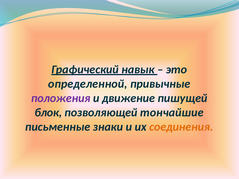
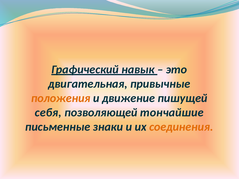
определенной: определенной -> двигательная
положения colour: purple -> orange
блок: блок -> себя
